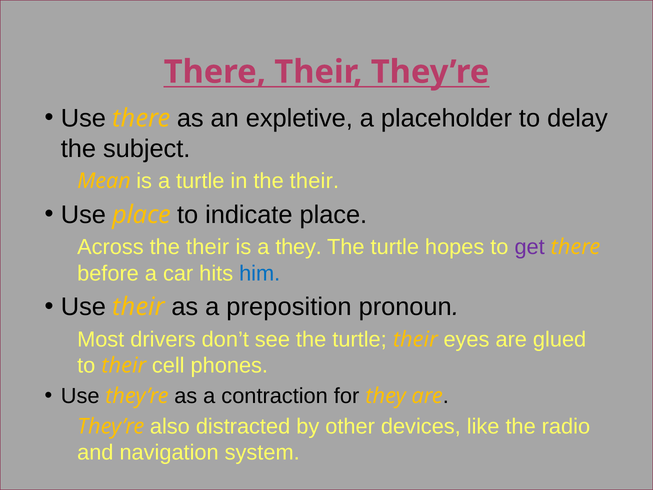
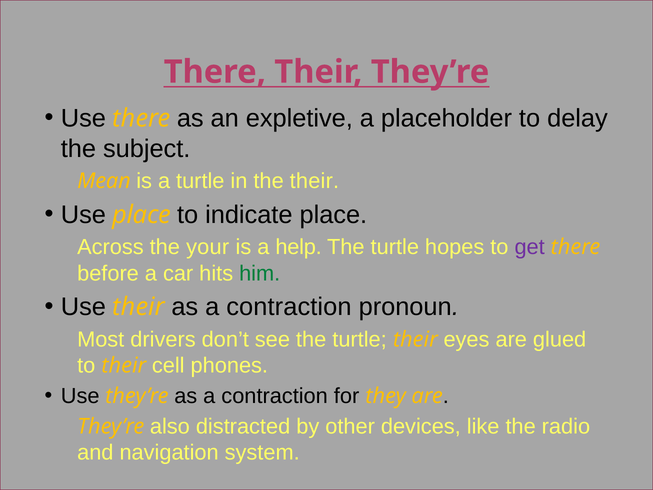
Across the their: their -> your
a they: they -> help
him colour: blue -> green
their as a preposition: preposition -> contraction
